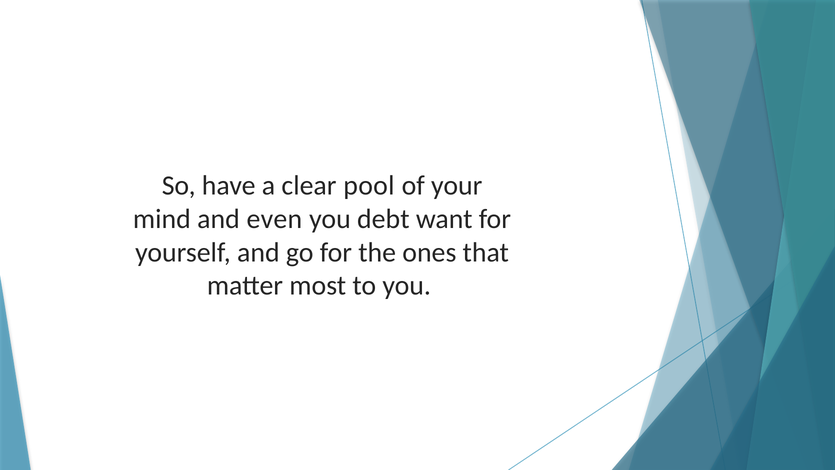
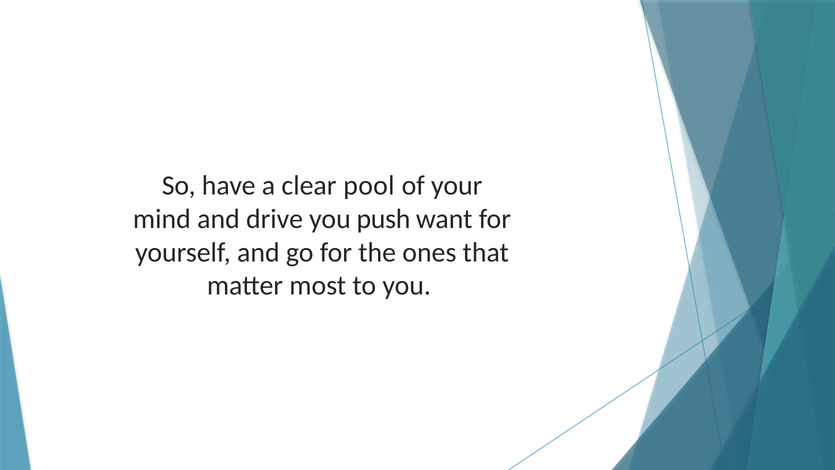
even: even -> drive
debt: debt -> push
